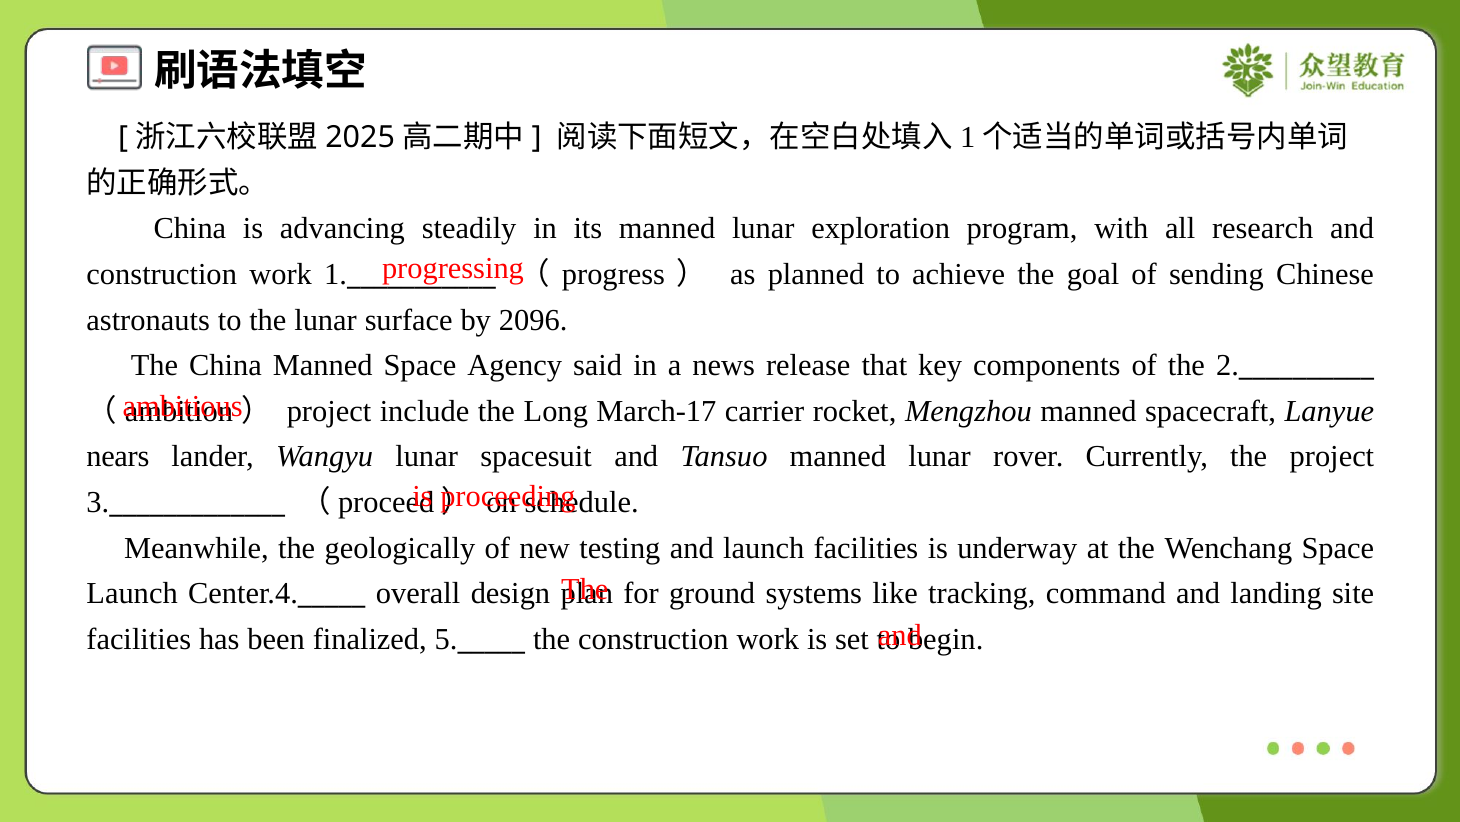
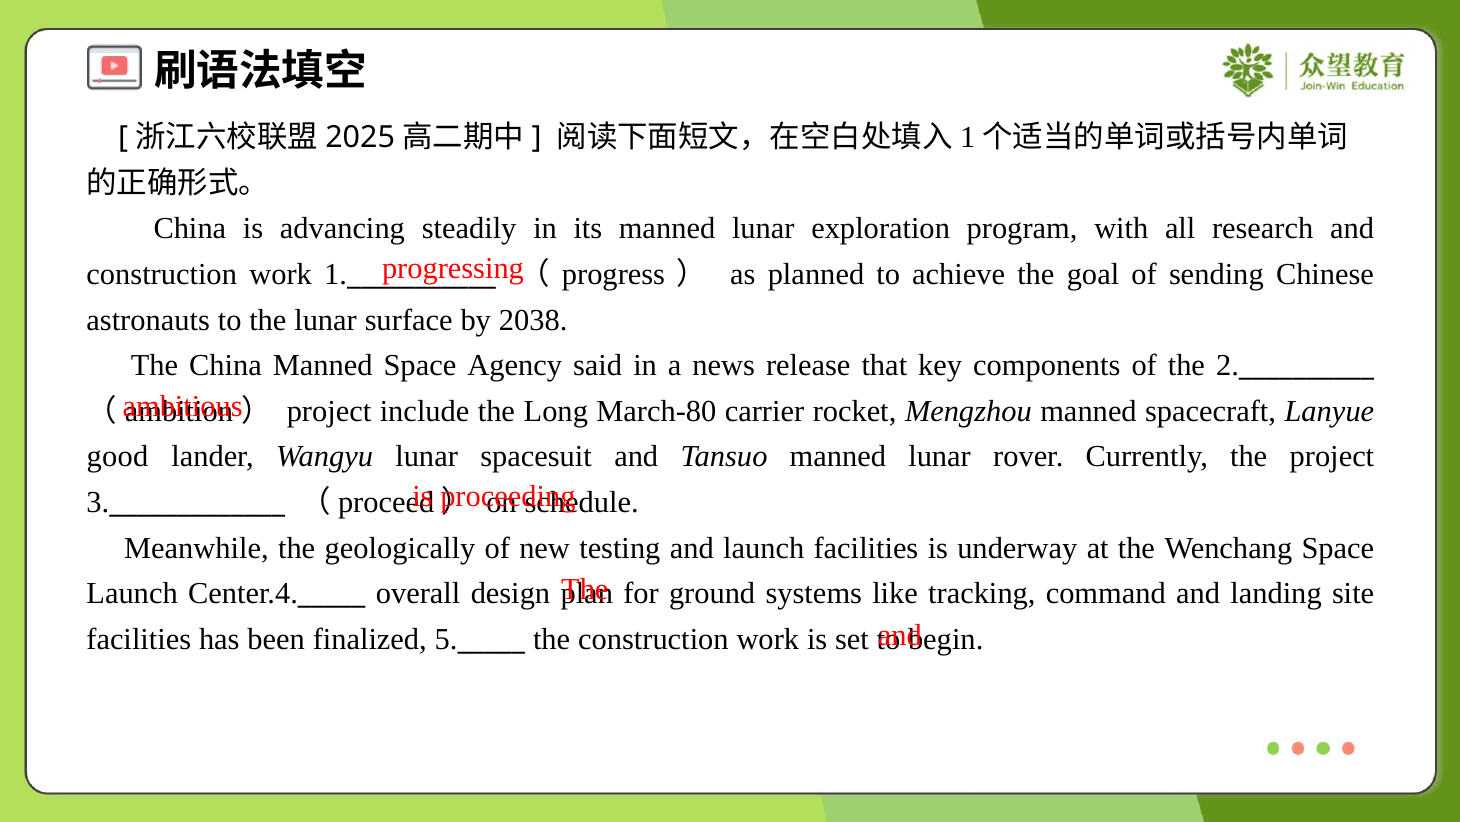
2096: 2096 -> 2038
March-17: March-17 -> March-80
nears: nears -> good
